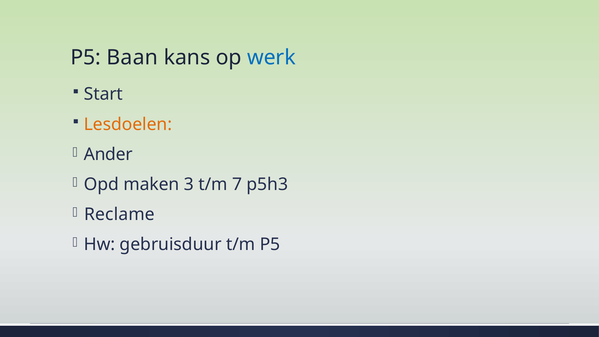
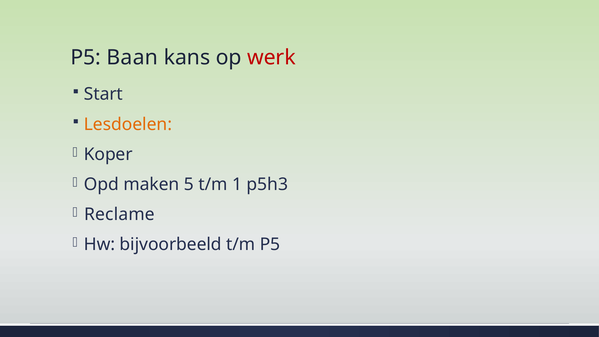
werk colour: blue -> red
Ander: Ander -> Koper
3: 3 -> 5
7: 7 -> 1
gebruisduur: gebruisduur -> bijvoorbeeld
